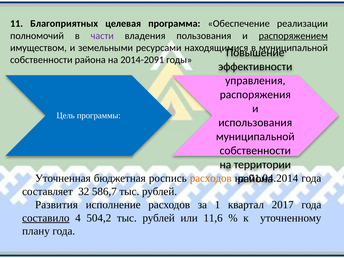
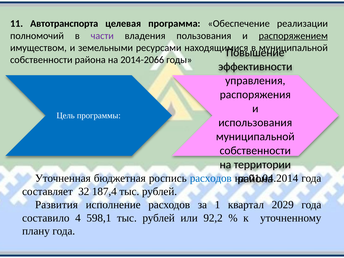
Благоприятных: Благоприятных -> Автотранспорта
2014-2091: 2014-2091 -> 2014-2066
расходов at (211, 178) colour: orange -> blue
586,7: 586,7 -> 187,4
2017: 2017 -> 2029
составило underline: present -> none
504,2: 504,2 -> 598,1
11,6: 11,6 -> 92,2
